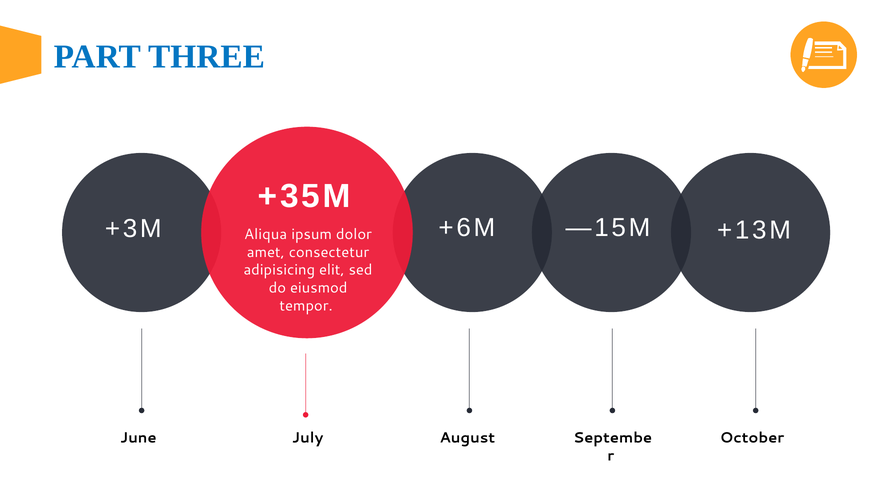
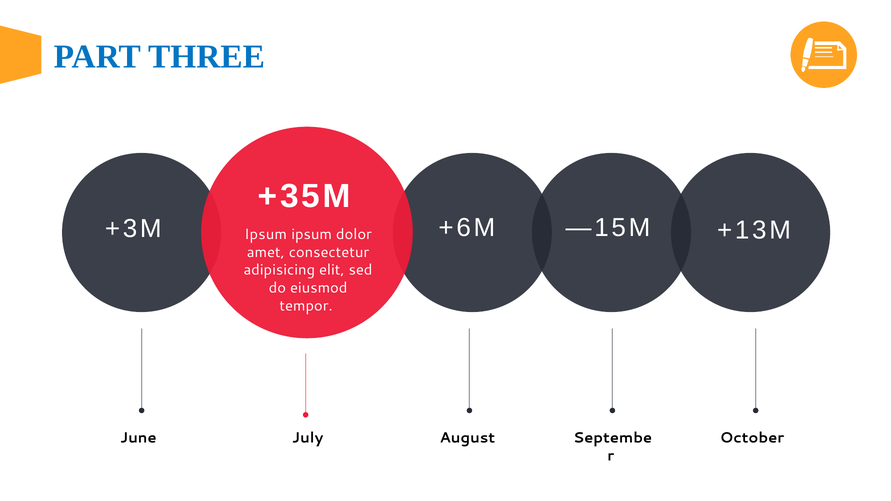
Aliqua at (266, 235): Aliqua -> Ipsum
